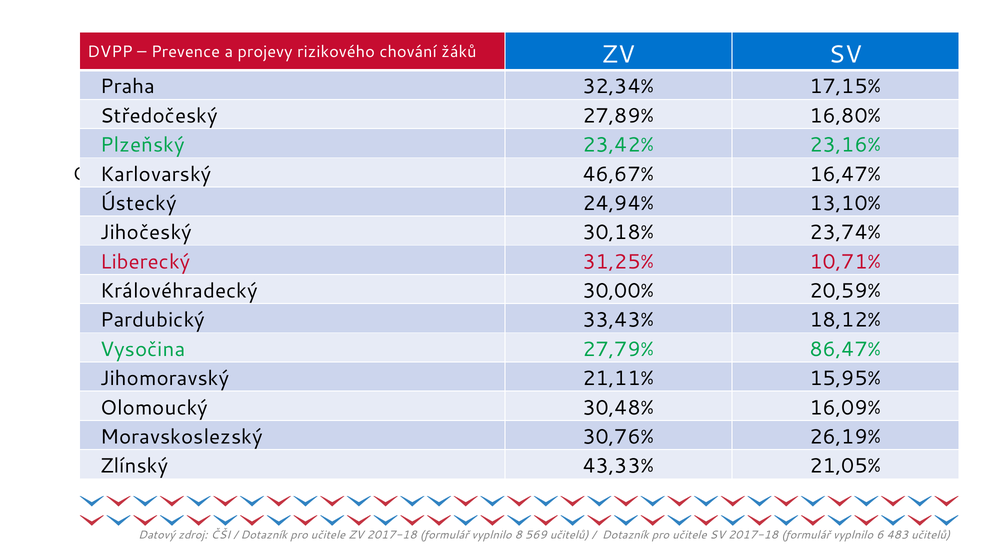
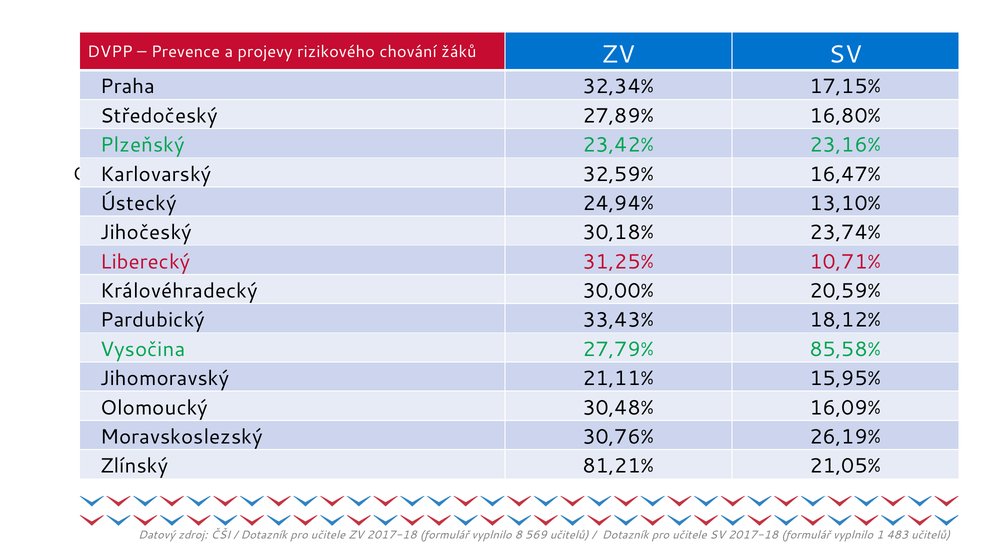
46,67%: 46,67% -> 32,59%
86,47%: 86,47% -> 85,58%
43,33%: 43,33% -> 81,21%
6: 6 -> 1
